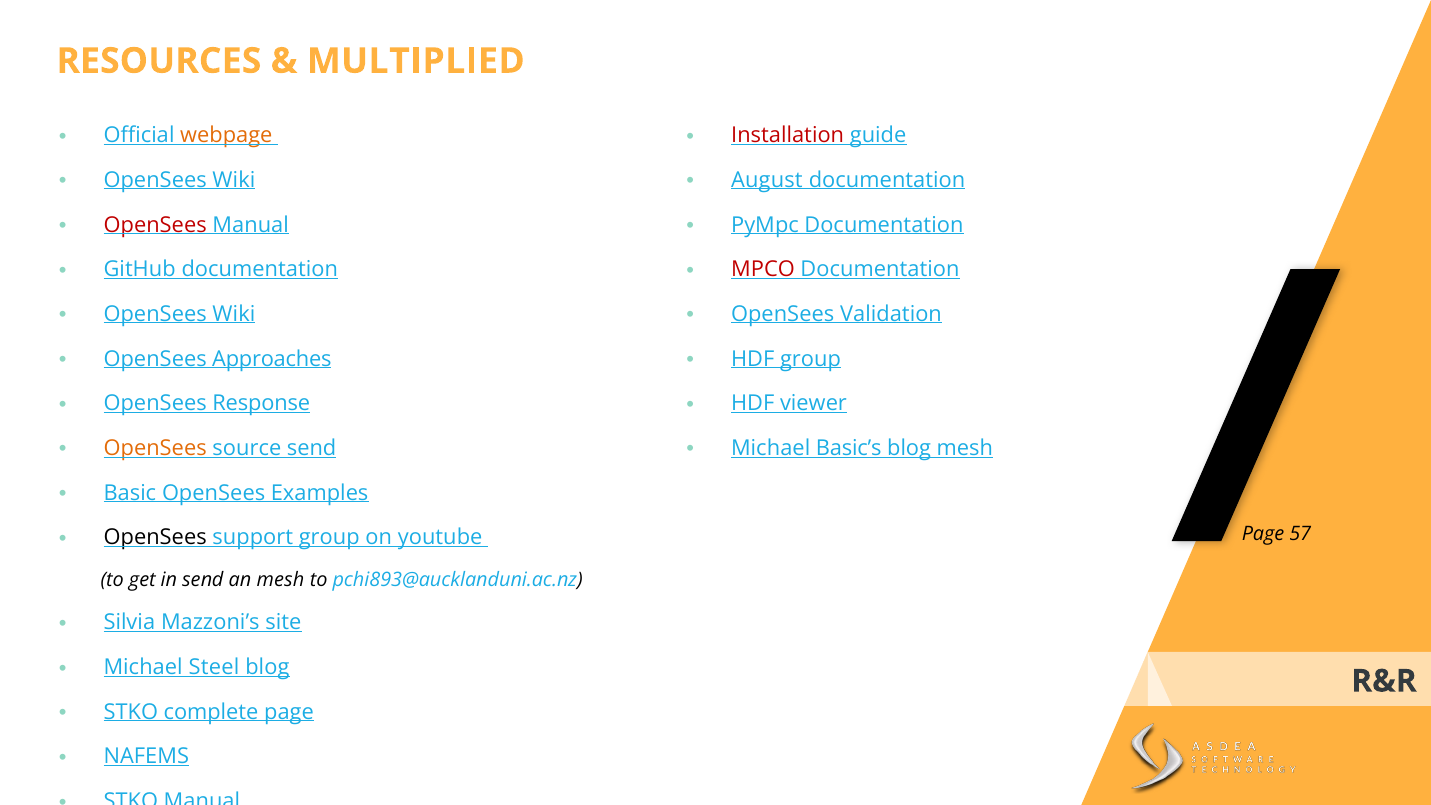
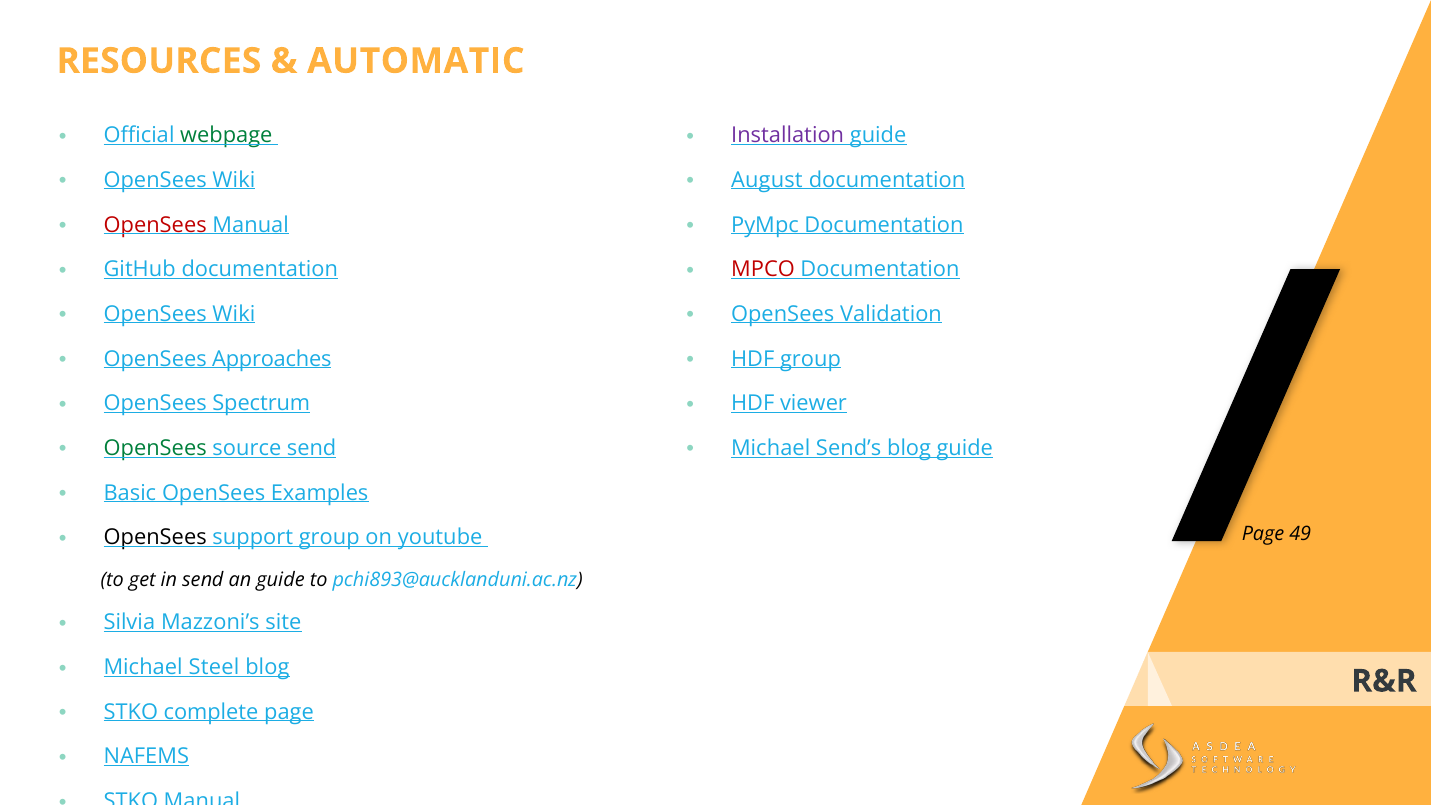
MULTIPLIED: MULTIPLIED -> AUTOMATIC
webpage colour: orange -> green
Installation colour: red -> purple
Response: Response -> Spectrum
OpenSees at (155, 448) colour: orange -> green
Basic’s: Basic’s -> Send’s
blog mesh: mesh -> guide
57: 57 -> 49
an mesh: mesh -> guide
